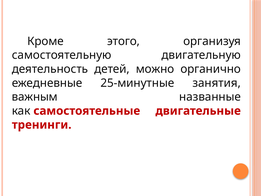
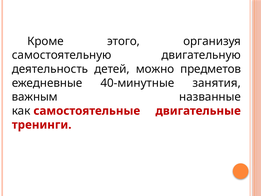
органично: органично -> предметов
25-минутные: 25-минутные -> 40-минутные
